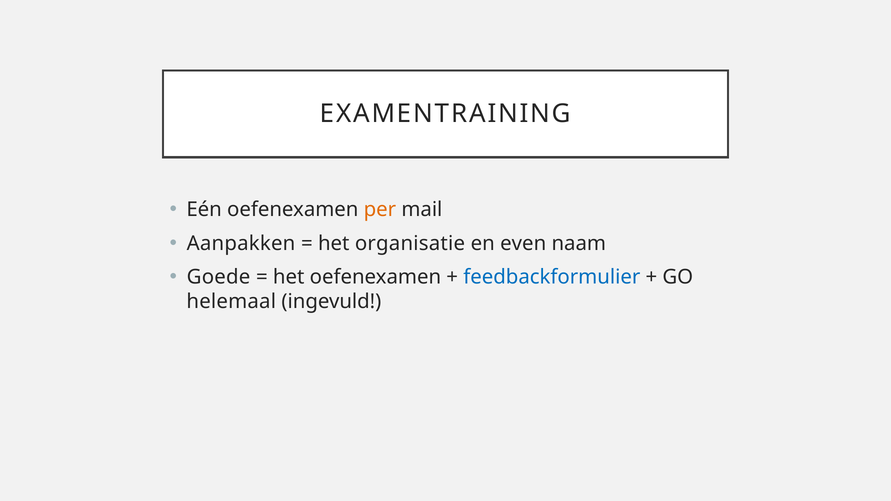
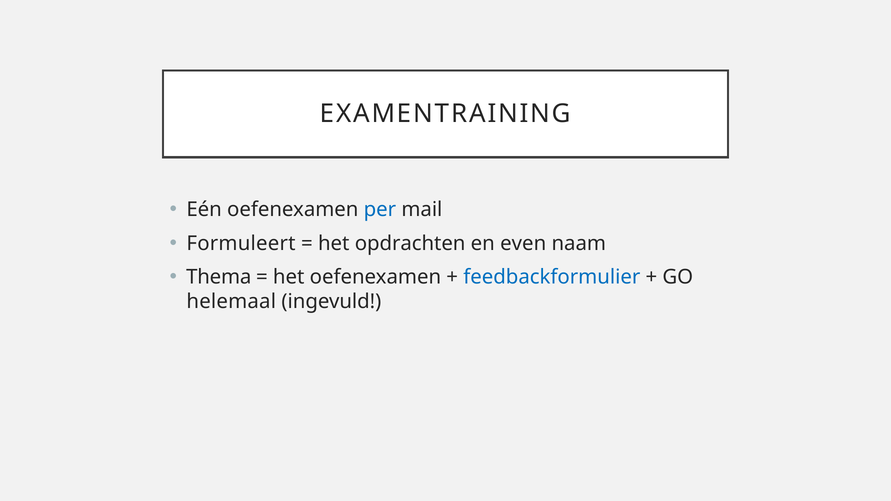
per colour: orange -> blue
Aanpakken: Aanpakken -> Formuleert
organisatie: organisatie -> opdrachten
Goede: Goede -> Thema
